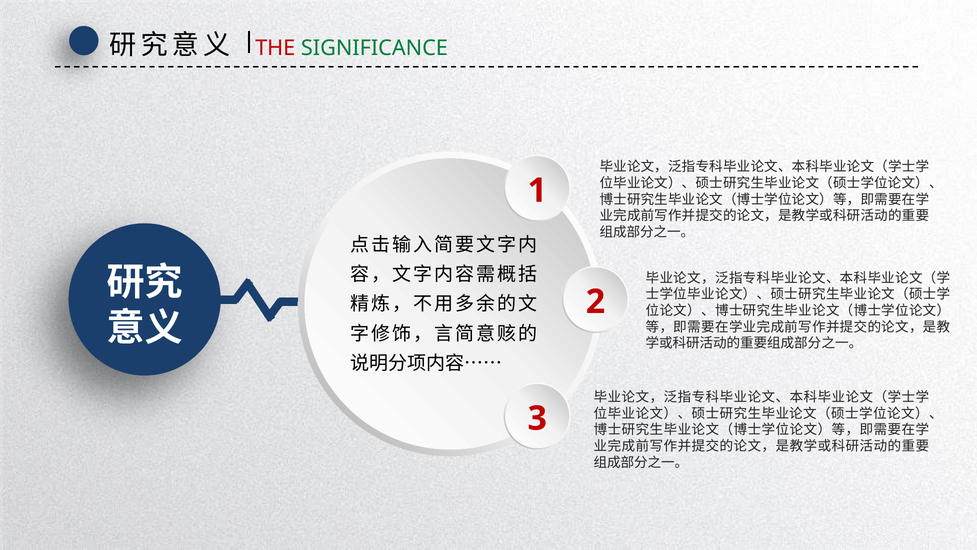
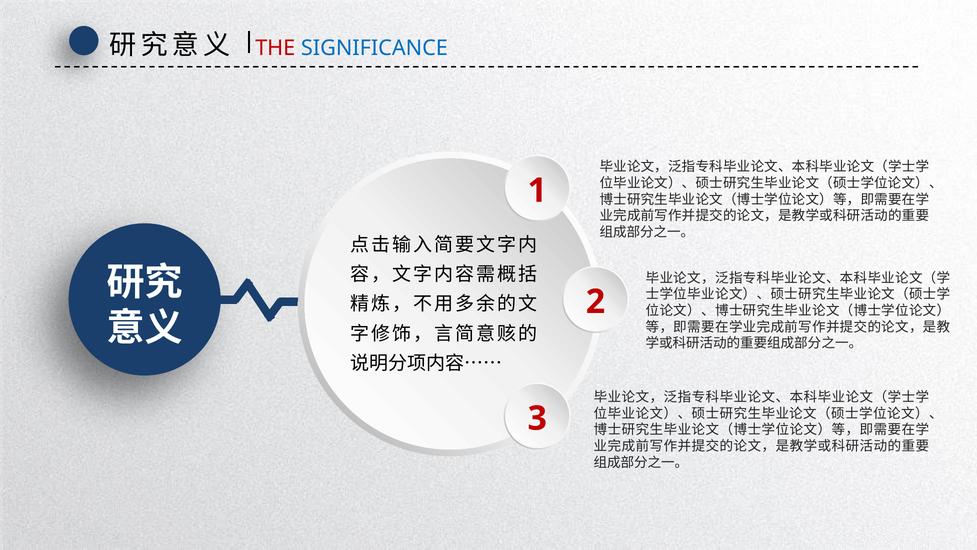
SIGNIFICANCE colour: green -> blue
